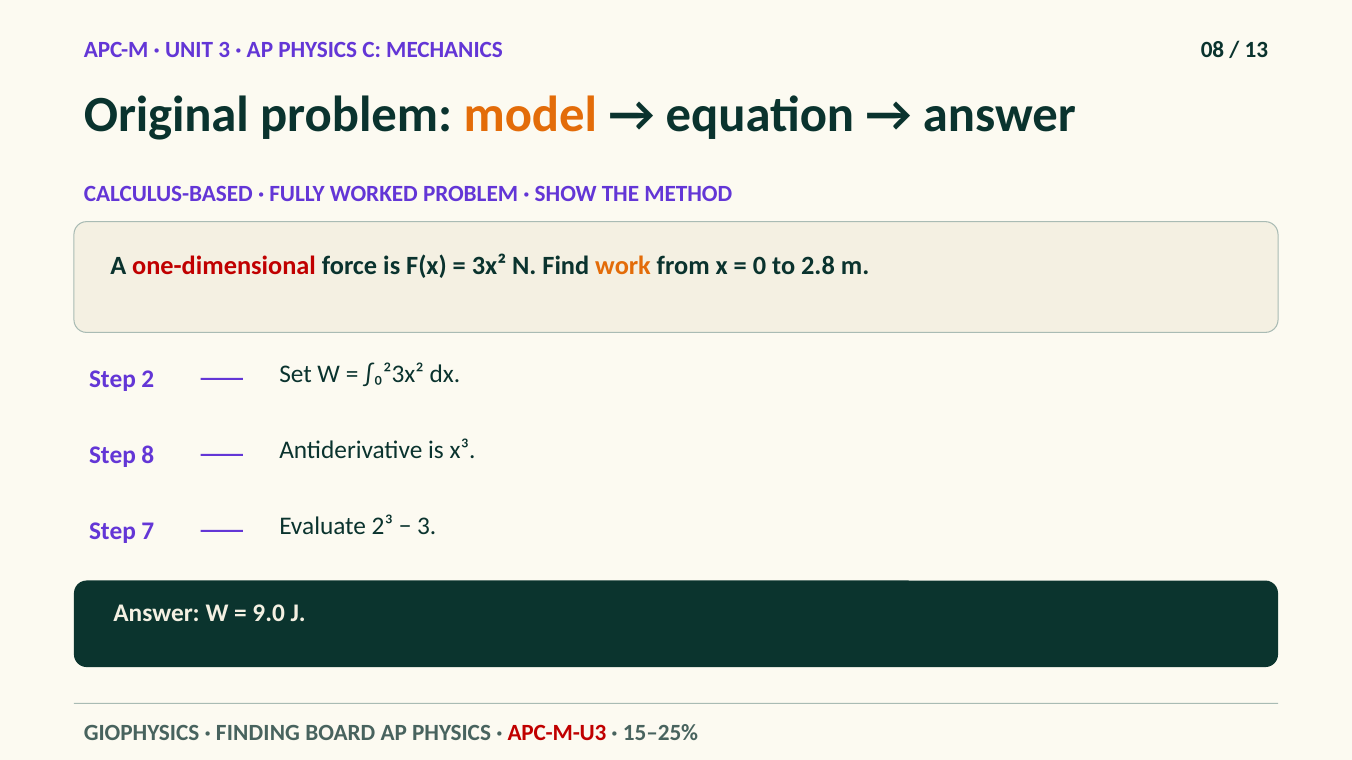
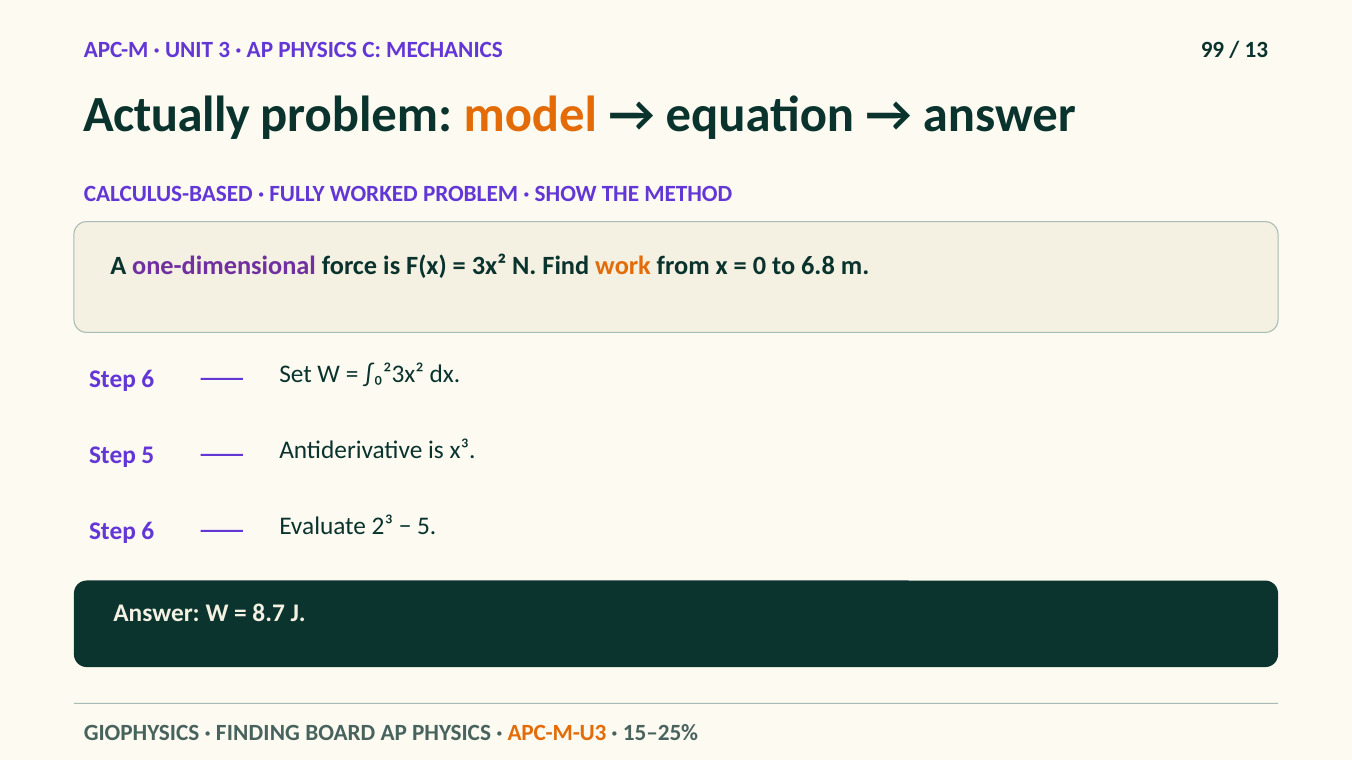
08: 08 -> 99
Original: Original -> Actually
one-dimensional colour: red -> purple
2.8: 2.8 -> 6.8
2 at (148, 379): 2 -> 6
Step 8: 8 -> 5
7 at (148, 531): 7 -> 6
3 at (427, 527): 3 -> 5
9.0: 9.0 -> 8.7
APC-M-U3 colour: red -> orange
